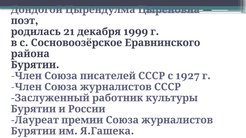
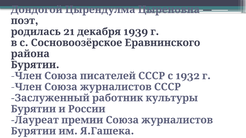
1999: 1999 -> 1939
1927: 1927 -> 1932
